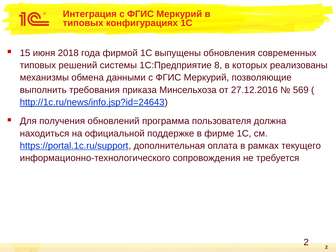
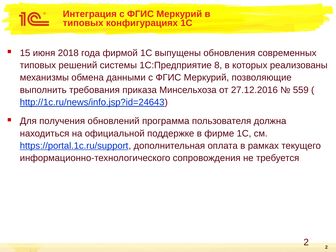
569: 569 -> 559
